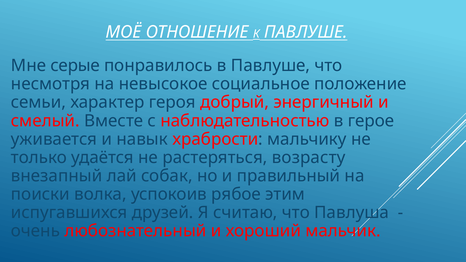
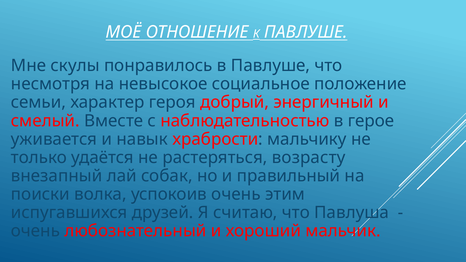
серые: серые -> скулы
успокоив рябое: рябое -> очень
